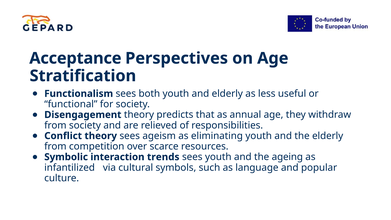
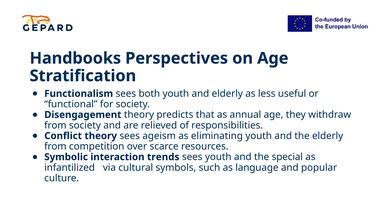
Acceptance: Acceptance -> Handbooks
ageing: ageing -> special
